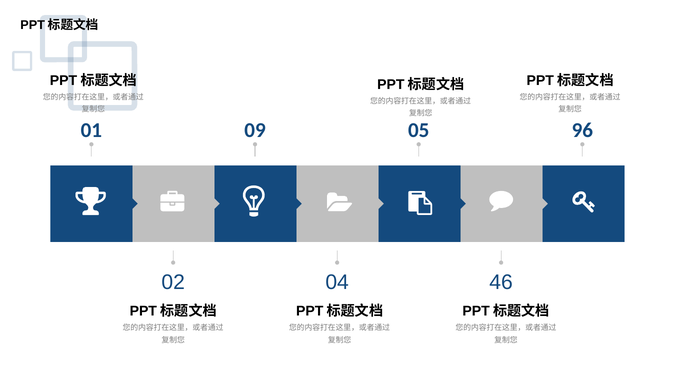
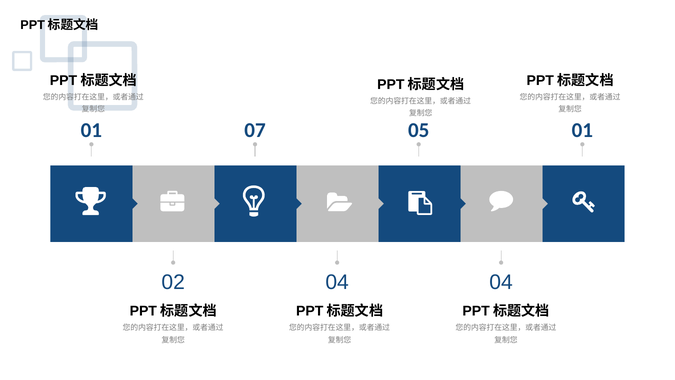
09: 09 -> 07
05 96: 96 -> 01
04 46: 46 -> 04
